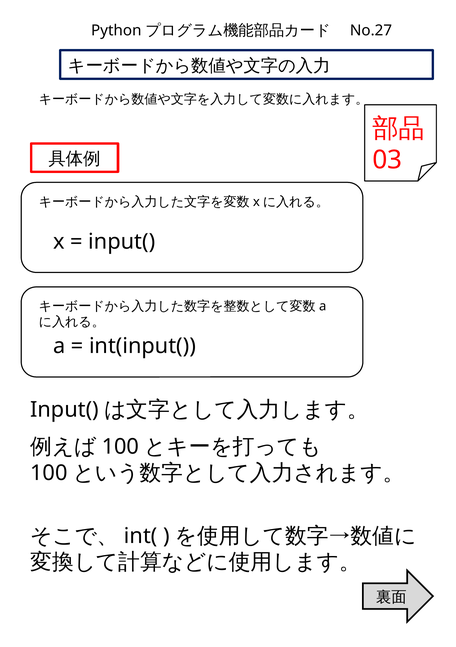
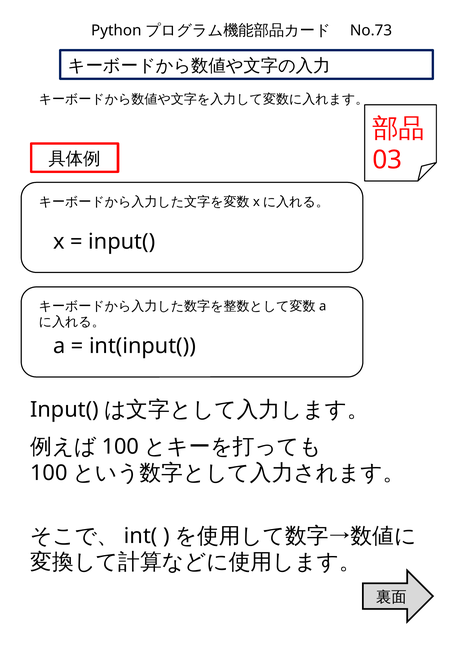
No.27: No.27 -> No.73
